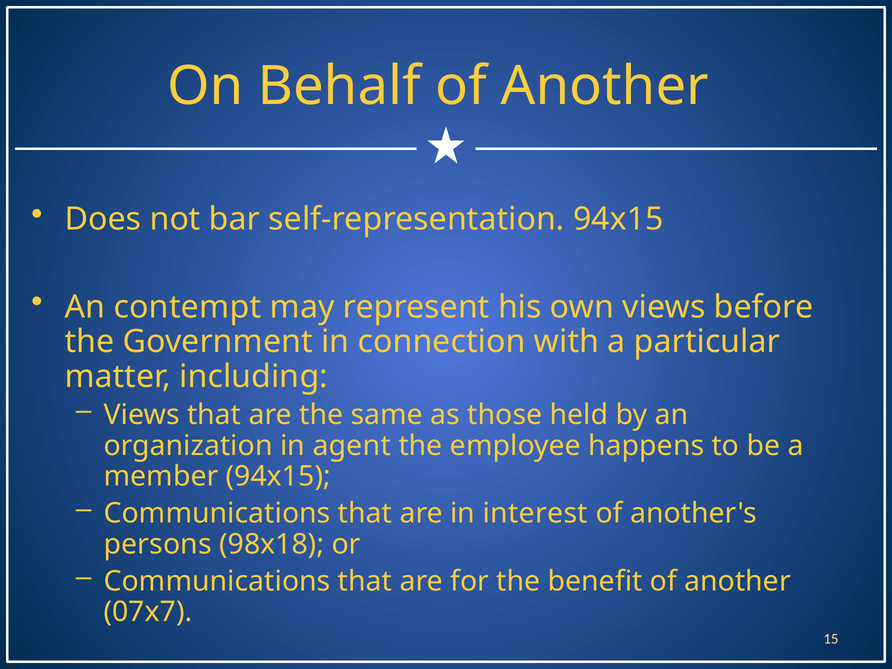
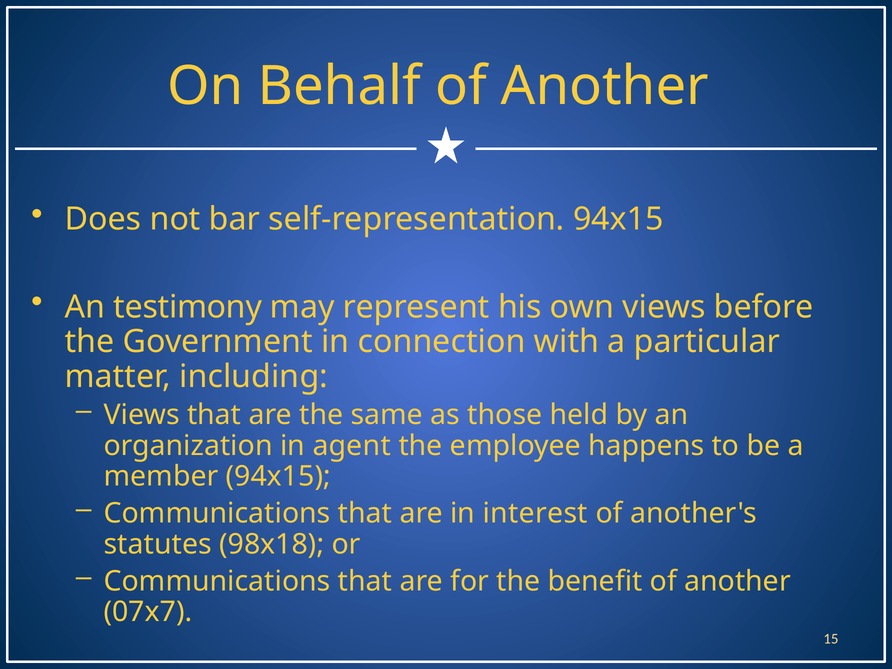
contempt: contempt -> testimony
persons: persons -> statutes
